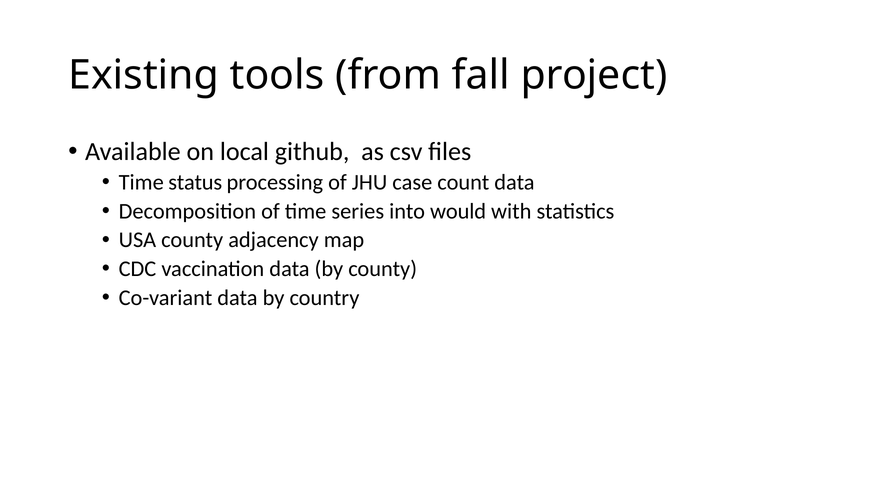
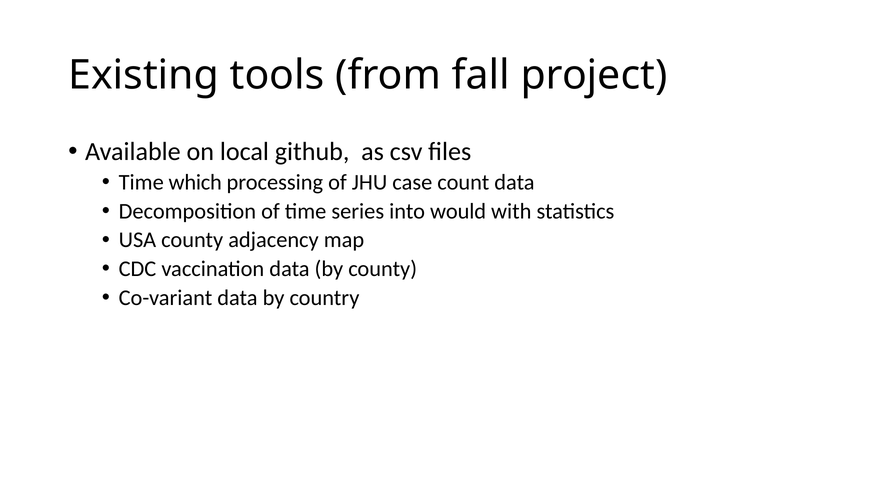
status: status -> which
